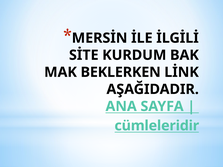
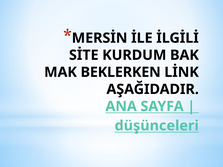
cümleleridir: cümleleridir -> düşünceleri
